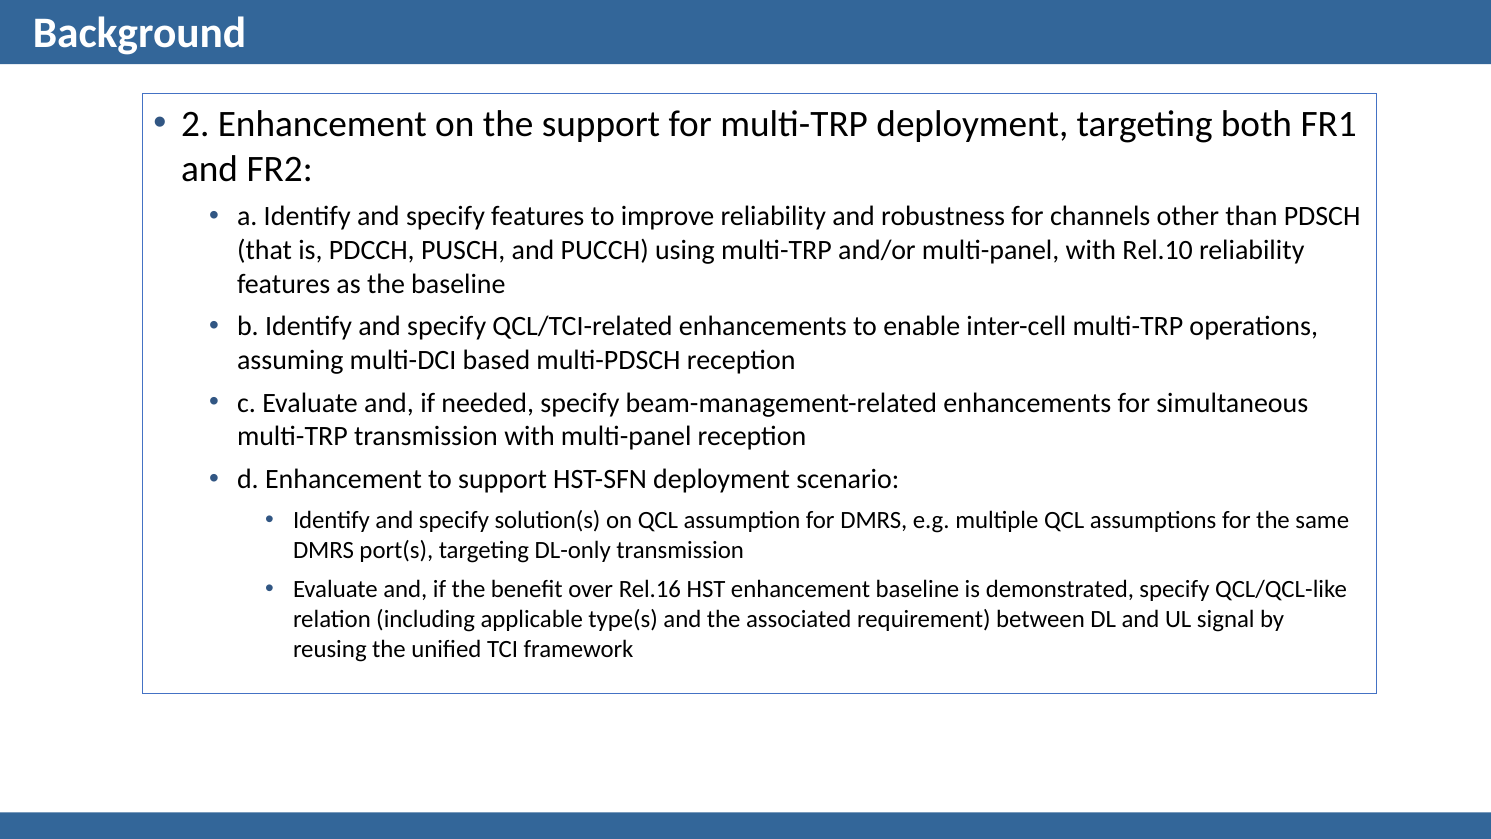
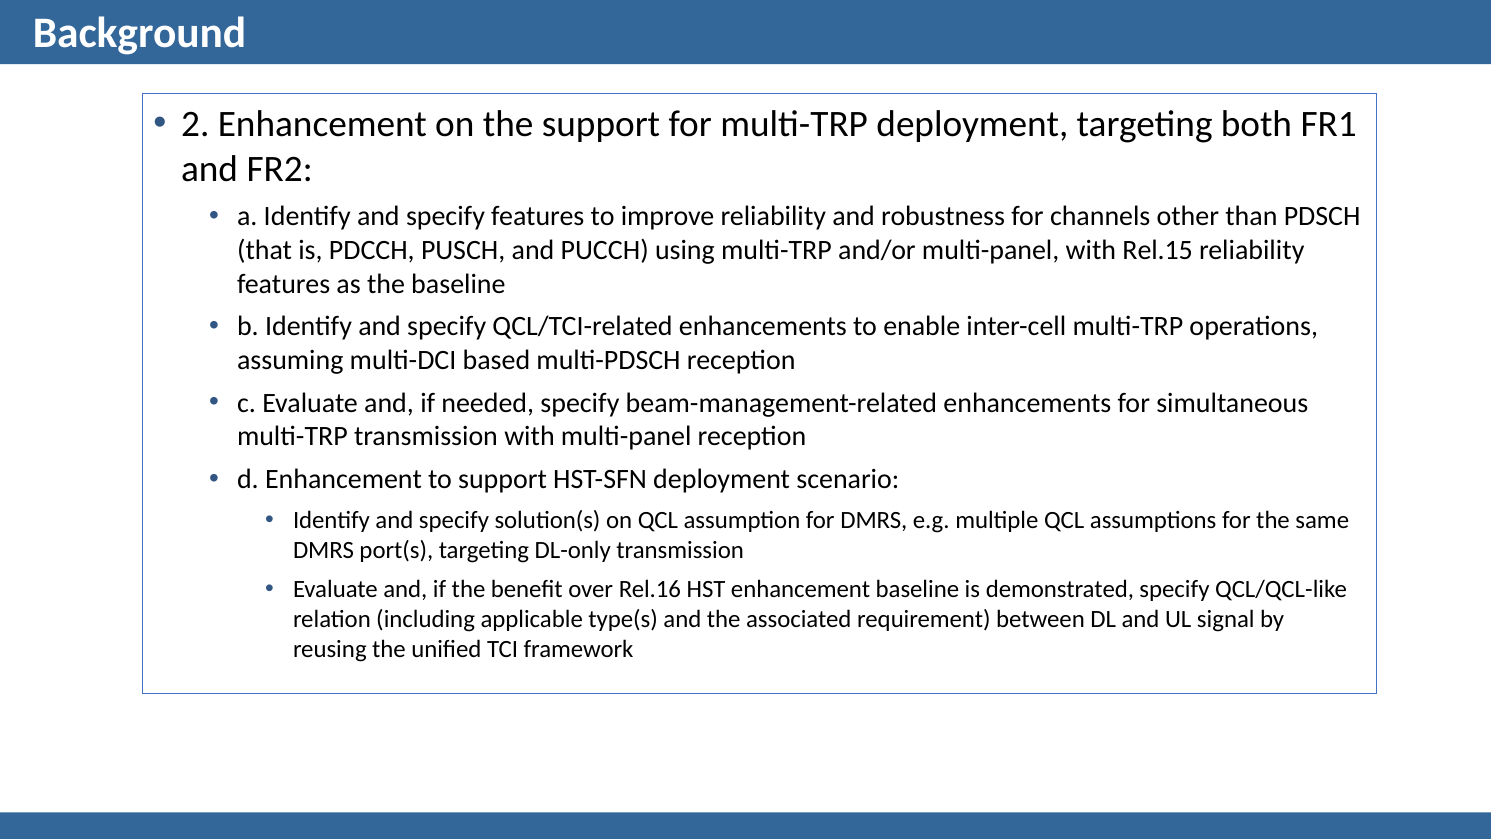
Rel.10: Rel.10 -> Rel.15
